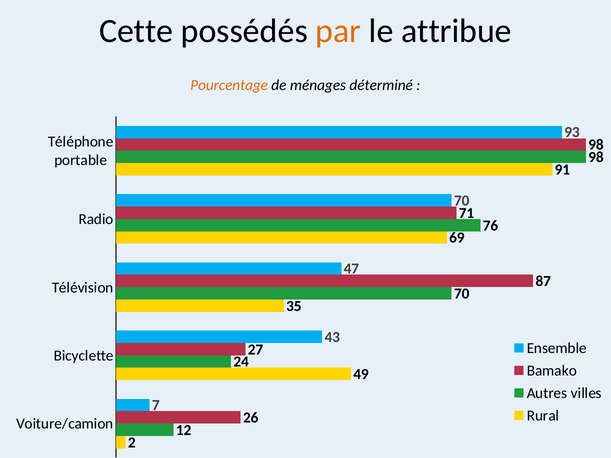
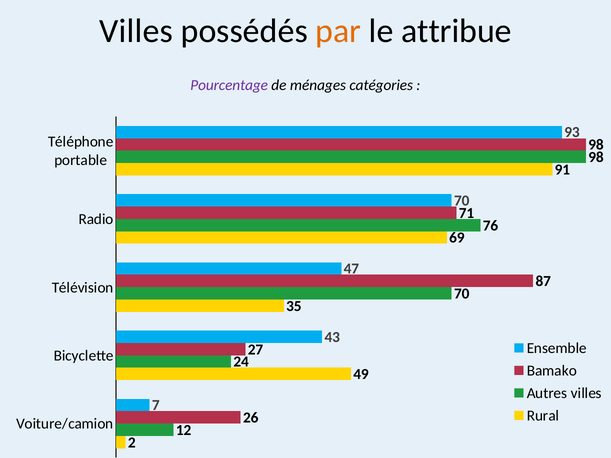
Cette at (136, 31): Cette -> Villes
Pourcentage colour: orange -> purple
déterminé: déterminé -> catégories
